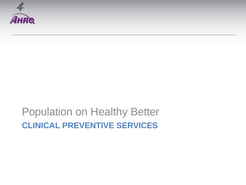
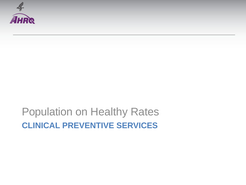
Better: Better -> Rates
